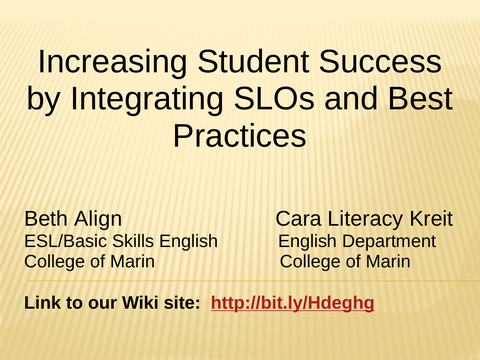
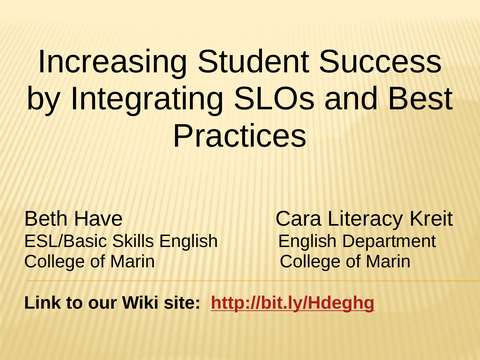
Align: Align -> Have
